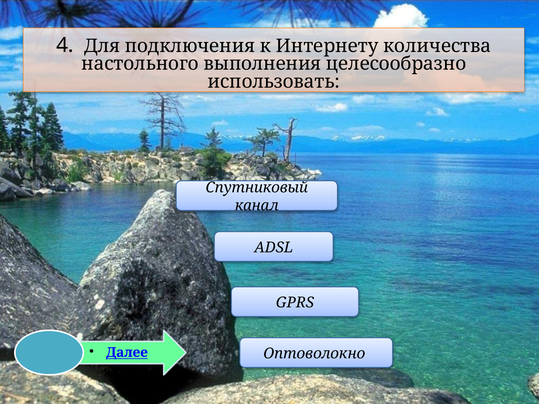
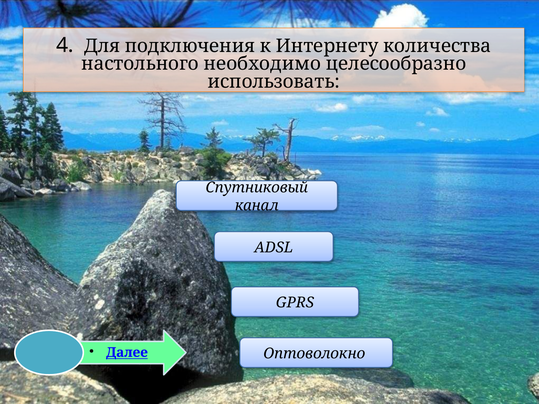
выполнения: выполнения -> необходимо
